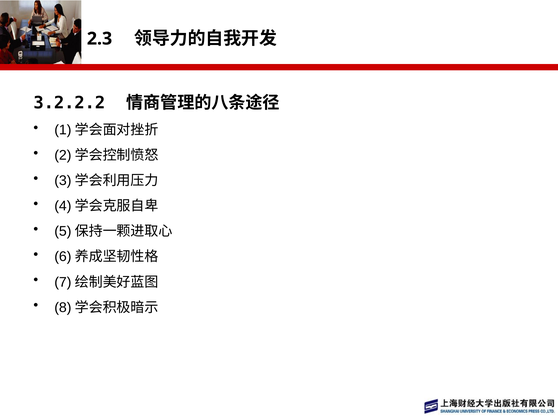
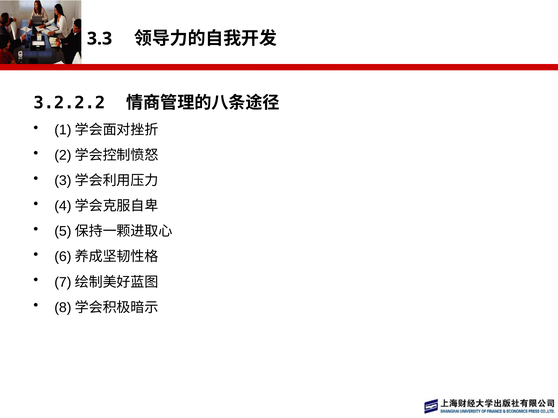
2.3: 2.3 -> 3.3
